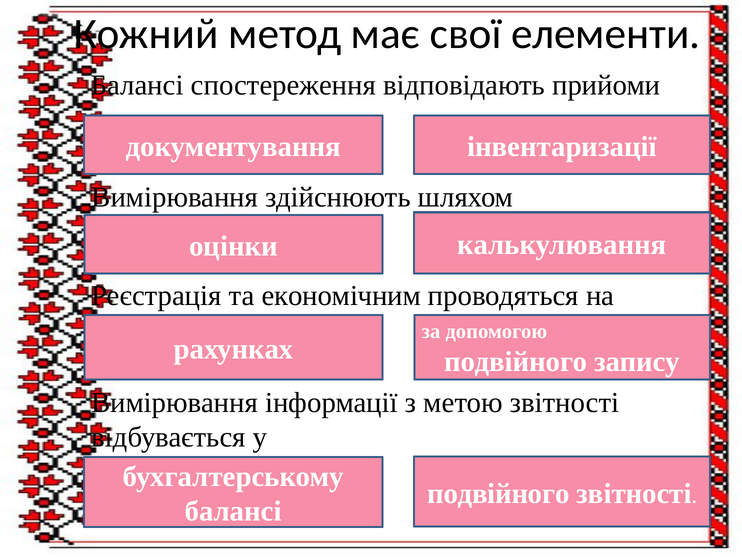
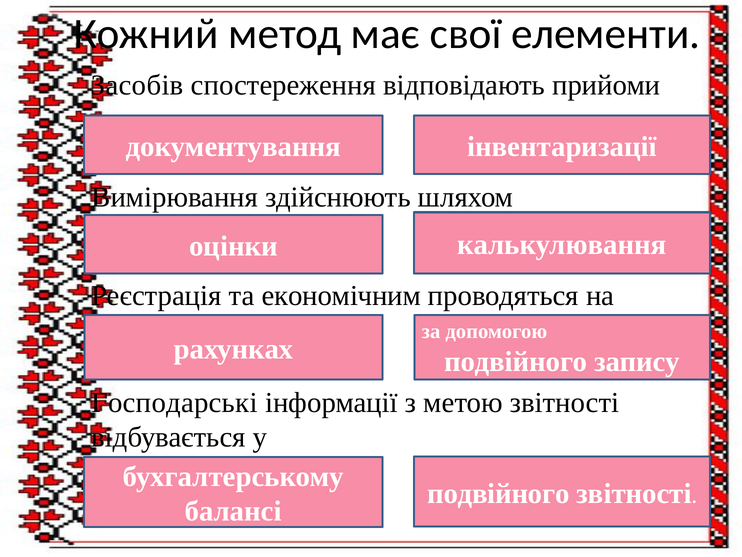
Балансі at (137, 85): Балансі -> Засобів
Вимірювання at (175, 402): Вимірювання -> Господарські
